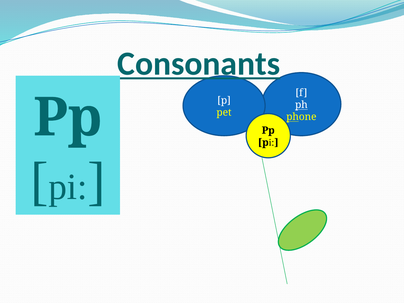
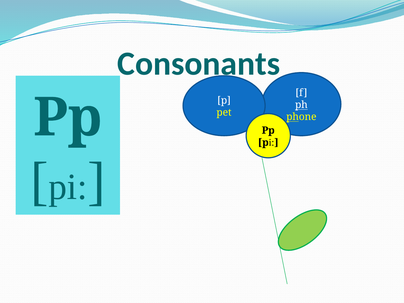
Consonants underline: present -> none
